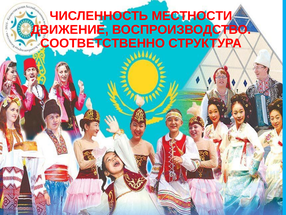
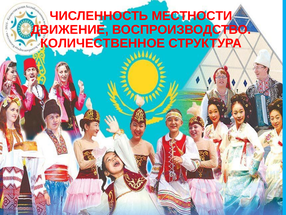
СООТВЕТСТВЕННО: СООТВЕТСТВЕННО -> КОЛИЧЕСТВЕННОЕ
